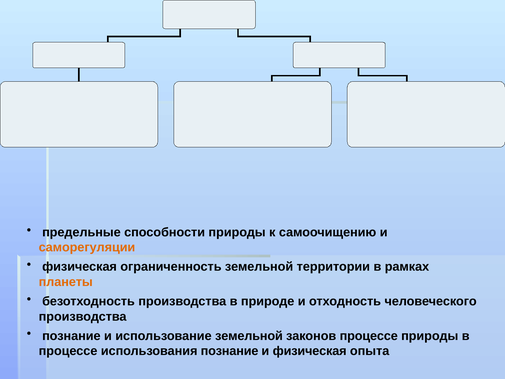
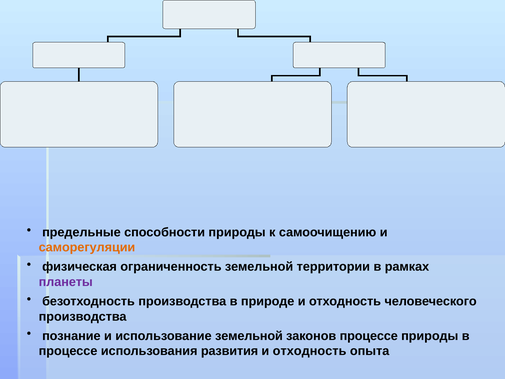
планеты colour: orange -> purple
использования познание: познание -> развития
физическая at (310, 351): физическая -> отходность
